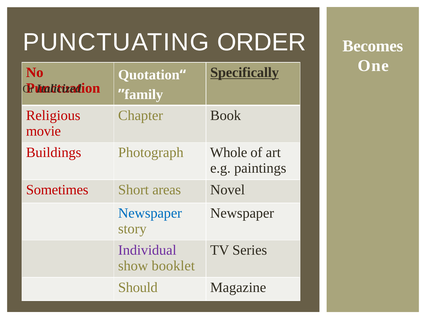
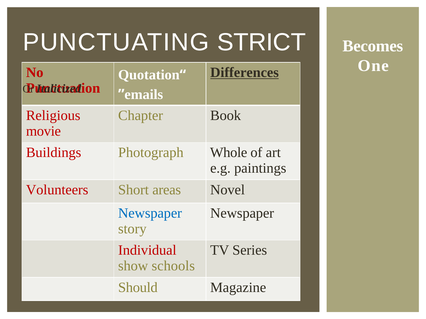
ORDER: ORDER -> STRICT
Specifically: Specifically -> Differences
family: family -> emails
Sometimes: Sometimes -> Volunteers
Individual colour: purple -> red
booklet: booklet -> schools
